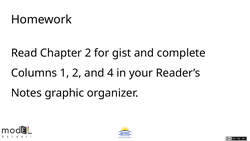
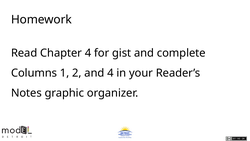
Chapter 2: 2 -> 4
